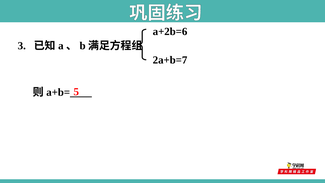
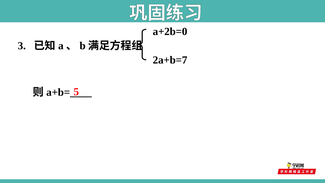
a+2b=6: a+2b=6 -> a+2b=0
